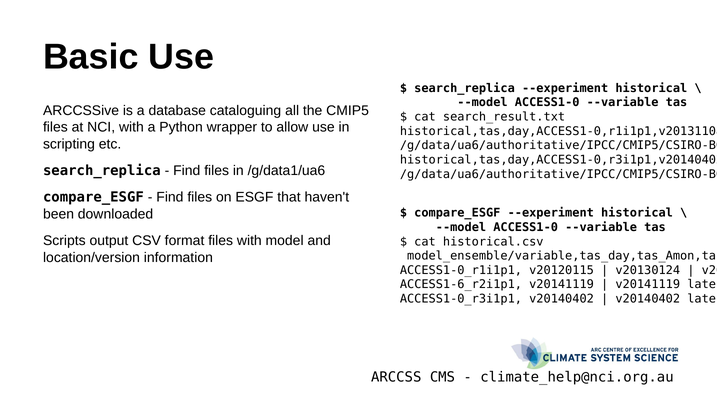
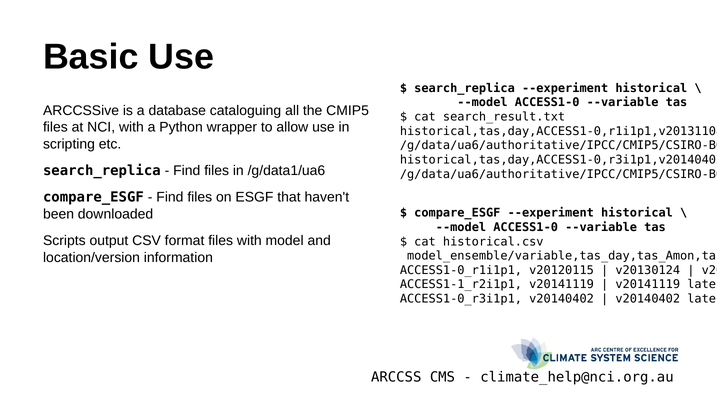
ACCESS1-6_r2i1p1: ACCESS1-6_r2i1p1 -> ACCESS1-1_r2i1p1
